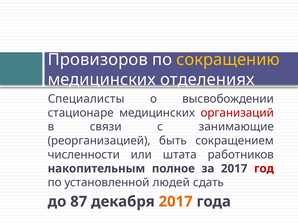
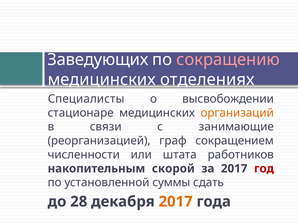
Провизоров: Провизоров -> Заведующих
сокращению colour: yellow -> pink
организаций colour: red -> orange
быть: быть -> граф
полное: полное -> скорой
людей: людей -> суммы
87: 87 -> 28
